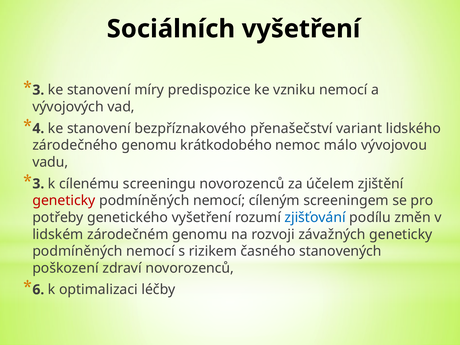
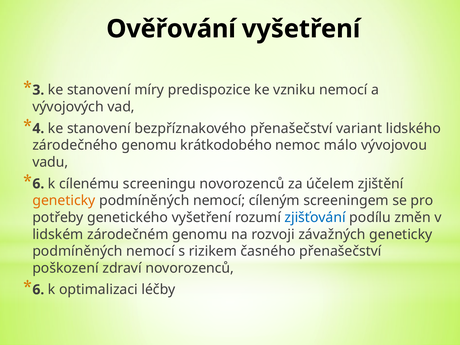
Sociálních: Sociálních -> Ověřování
3 at (38, 184): 3 -> 6
geneticky at (64, 201) colour: red -> orange
časného stanovených: stanovených -> přenašečství
